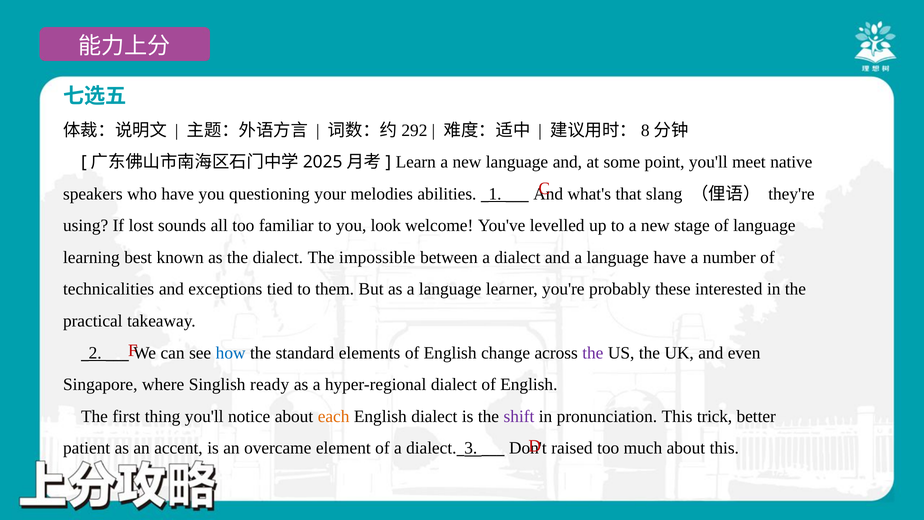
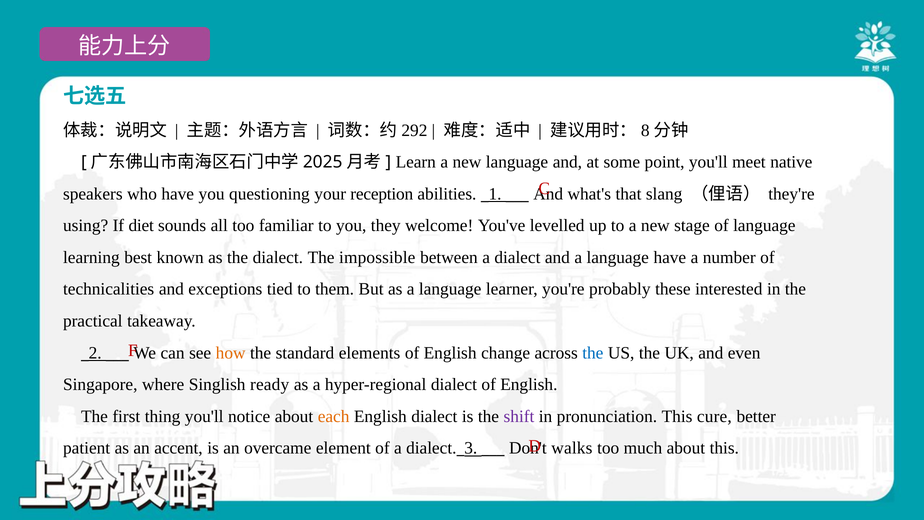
melodies: melodies -> reception
lost: lost -> diet
look: look -> they
how colour: blue -> orange
the at (593, 353) colour: purple -> blue
trick: trick -> cure
raised: raised -> walks
